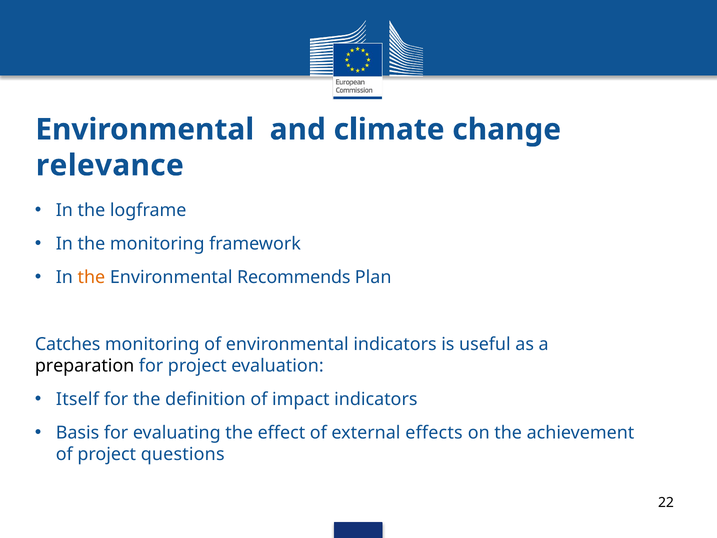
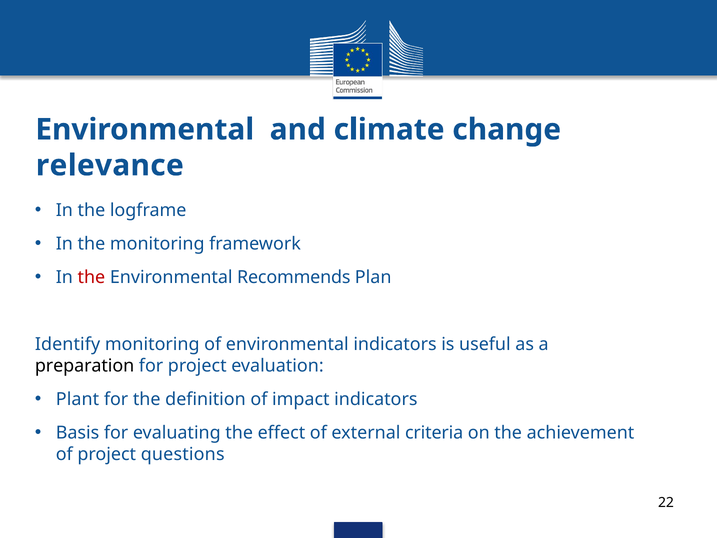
the at (91, 277) colour: orange -> red
Catches: Catches -> Identify
Itself: Itself -> Plant
effects: effects -> criteria
